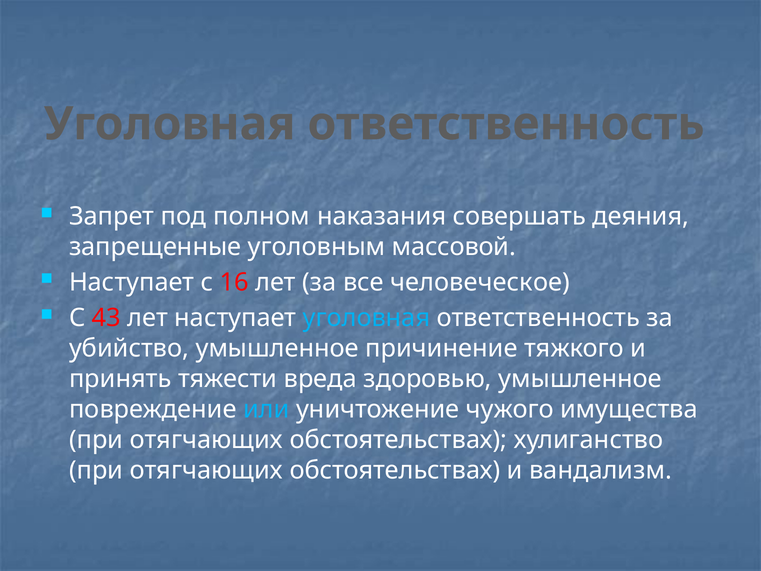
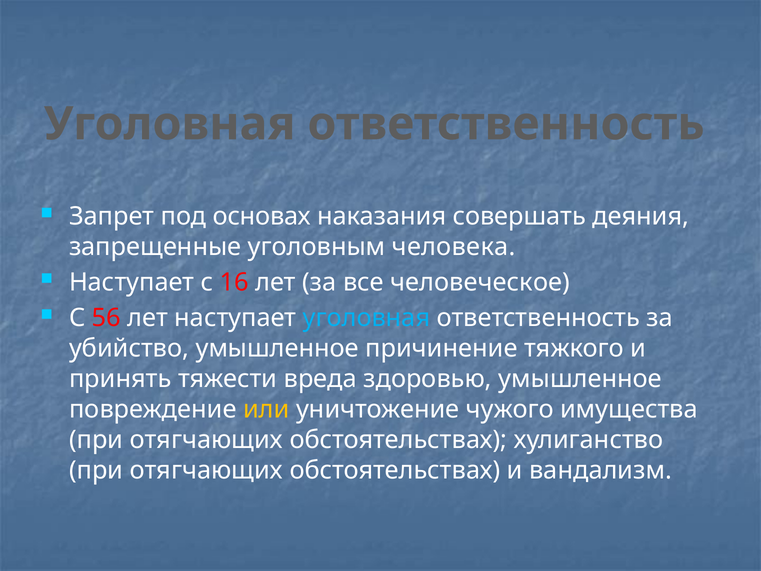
полном: полном -> основах
массовой: массовой -> человека
43: 43 -> 56
или colour: light blue -> yellow
